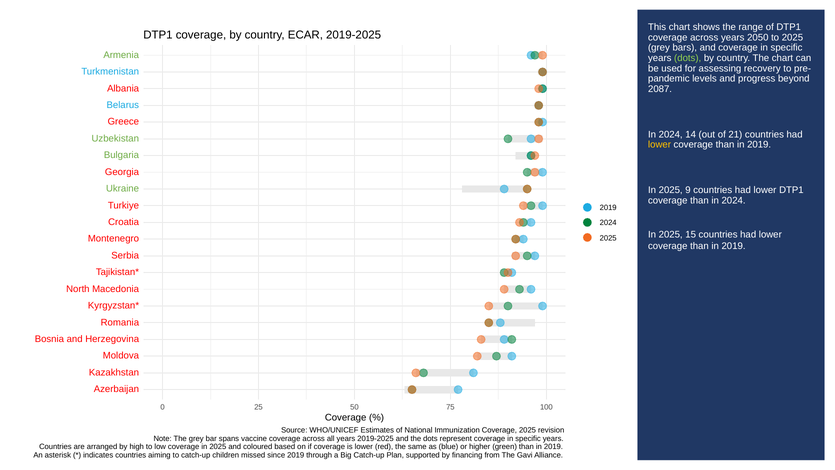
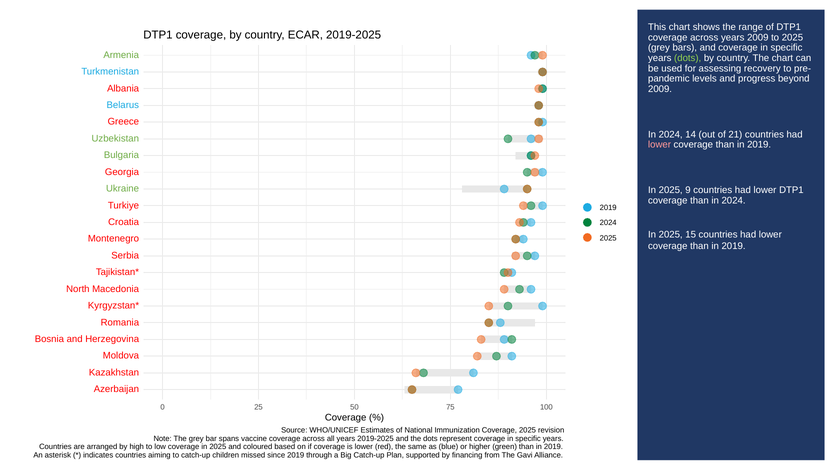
years 2050: 2050 -> 2009
2087 at (660, 89): 2087 -> 2009
lower at (660, 145) colour: yellow -> pink
